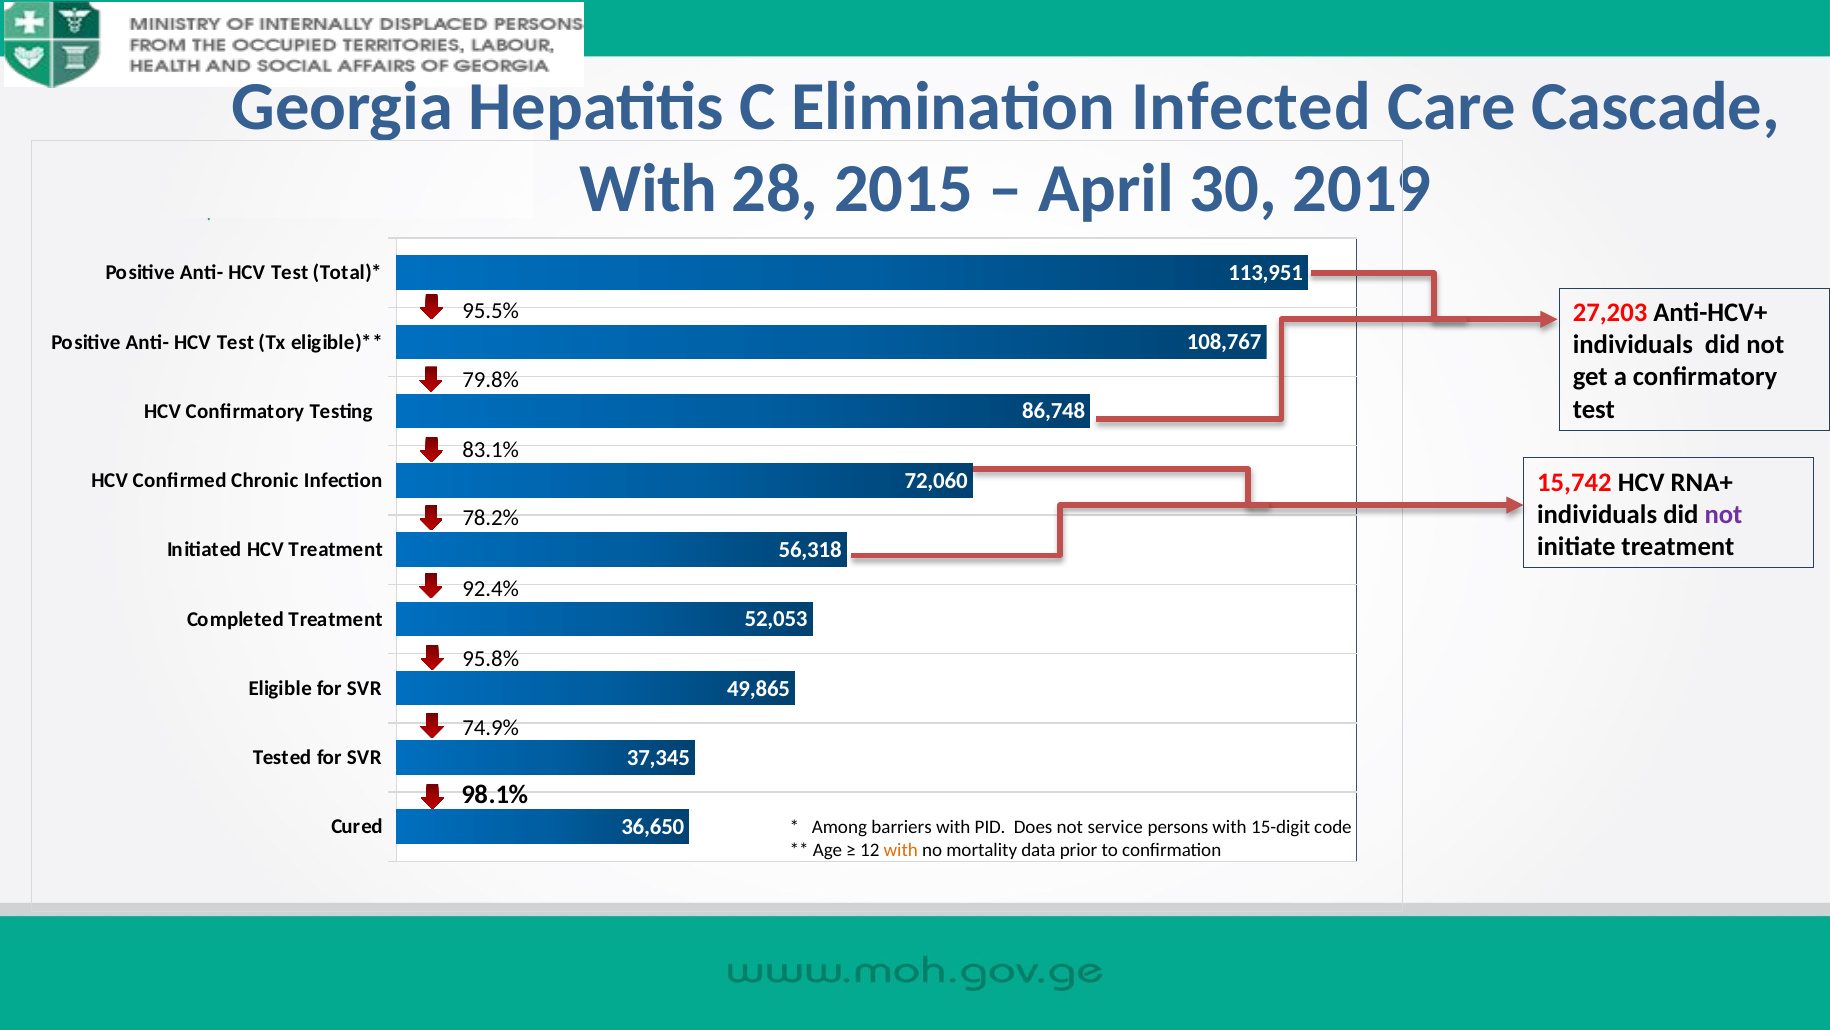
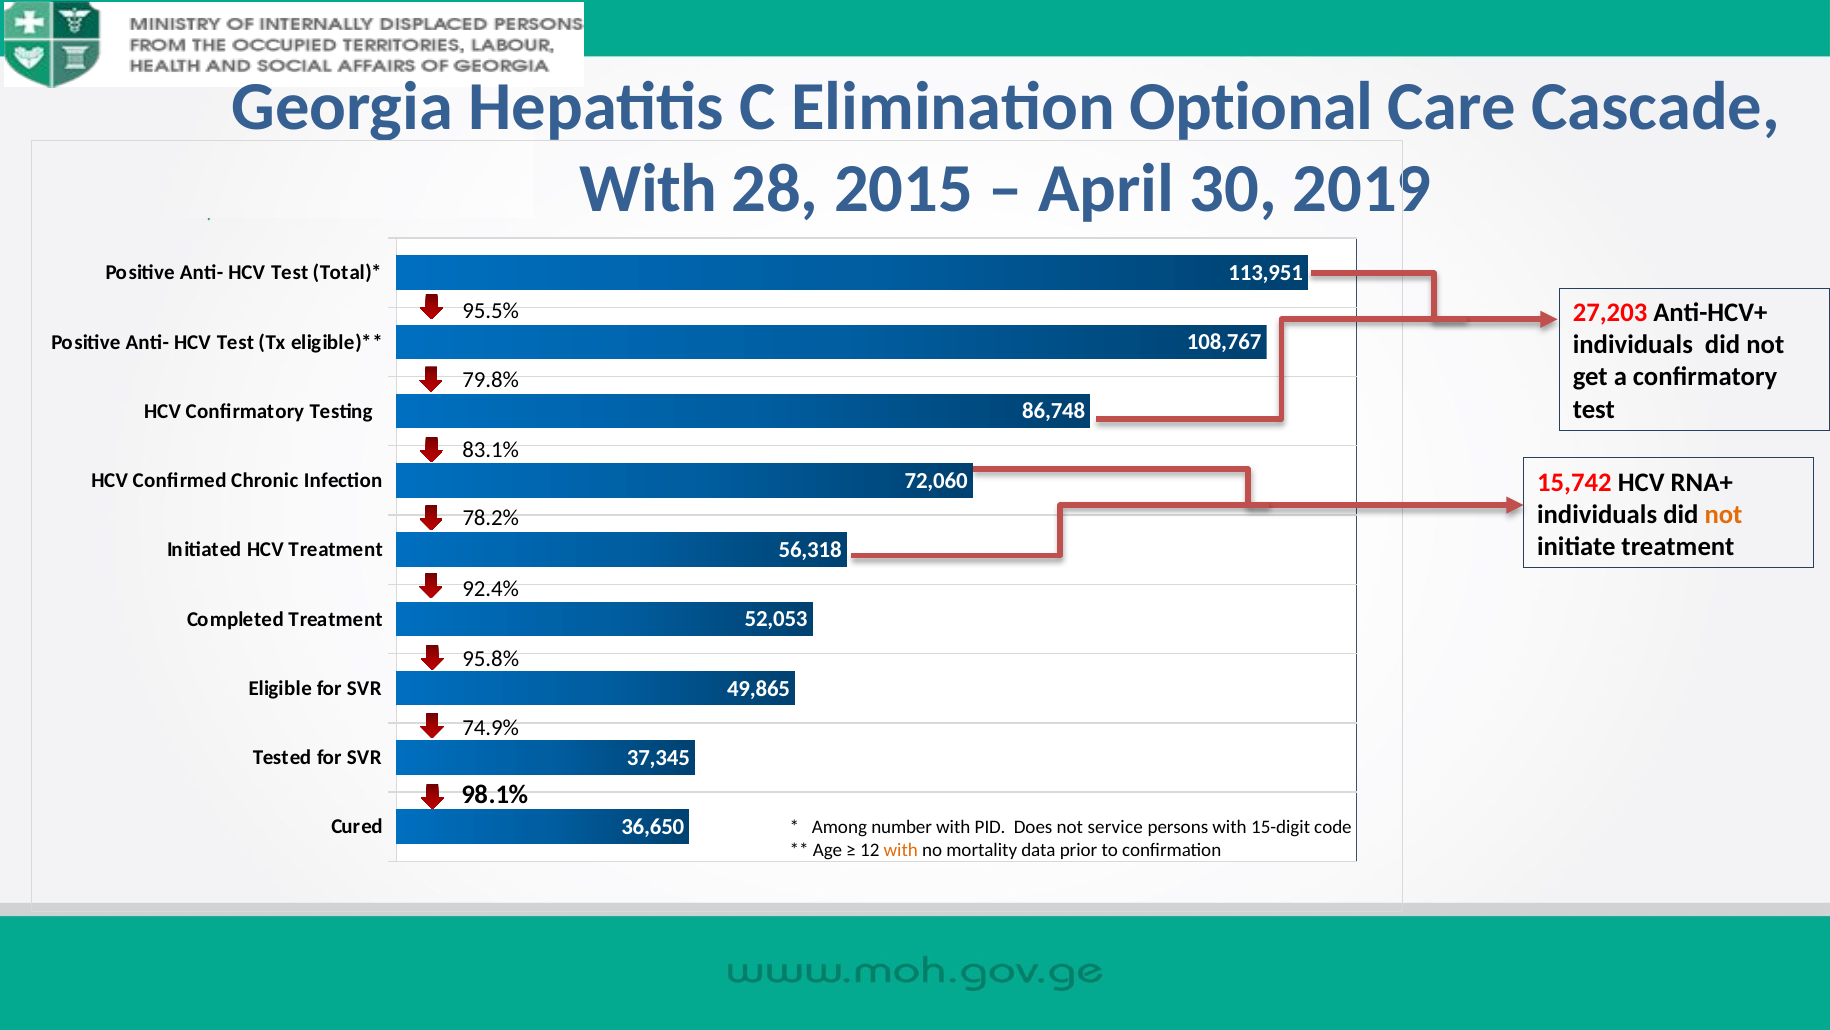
Infected: Infected -> Optional
not at (1724, 514) colour: purple -> orange
barriers: barriers -> number
